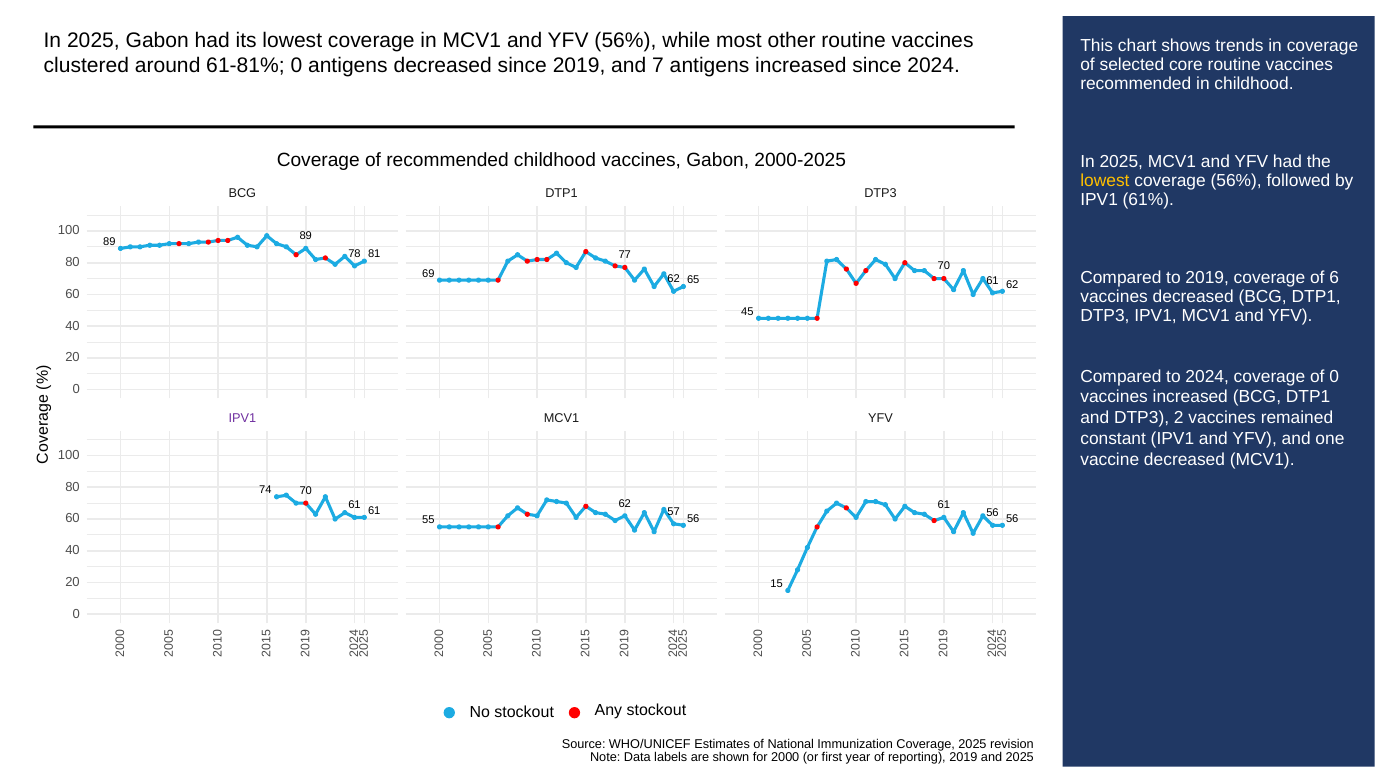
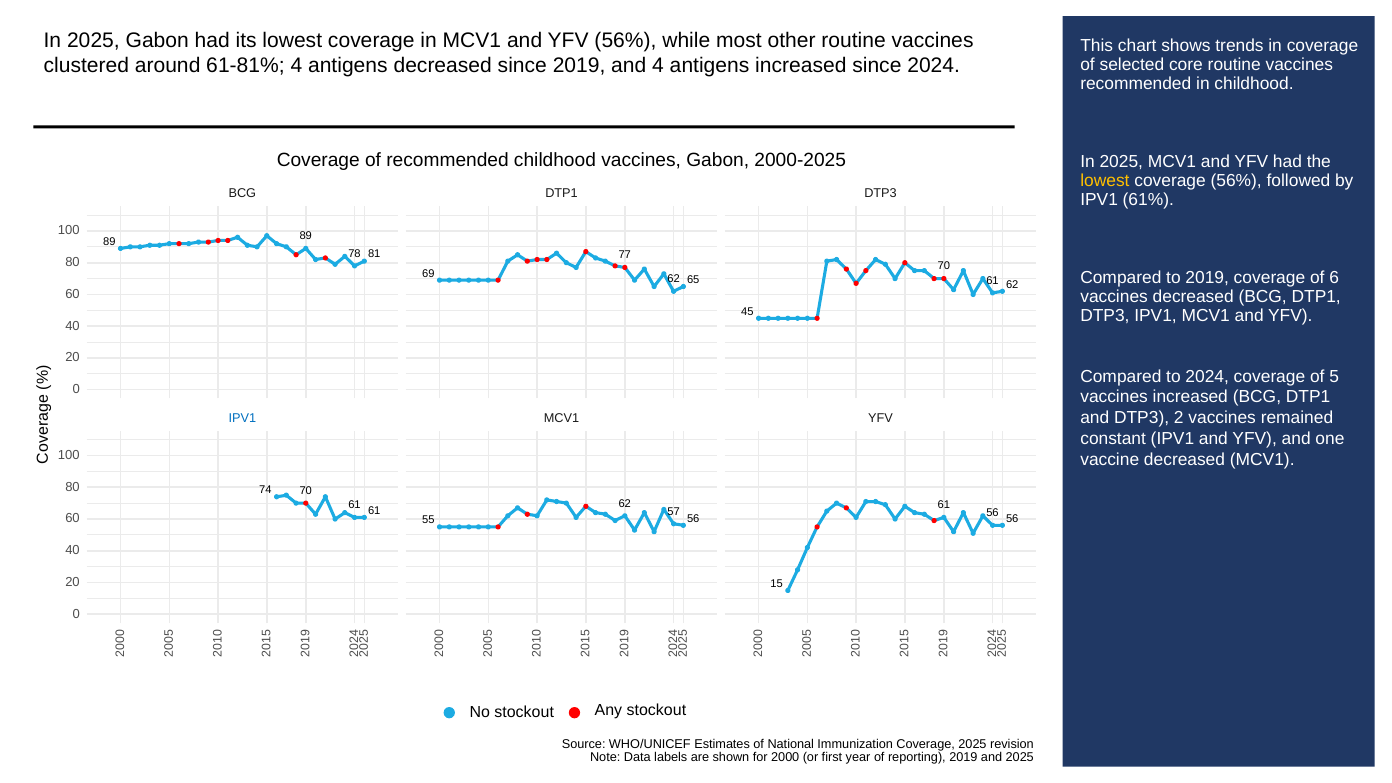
61-81% 0: 0 -> 4
and 7: 7 -> 4
of 0: 0 -> 5
IPV1 at (242, 418) colour: purple -> blue
